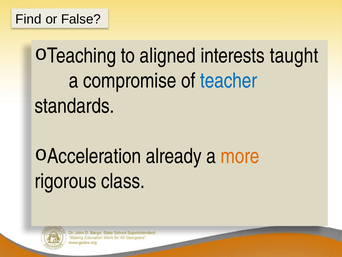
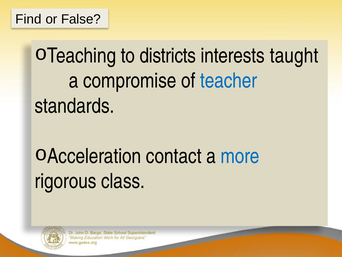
aligned: aligned -> districts
already: already -> contact
more colour: orange -> blue
